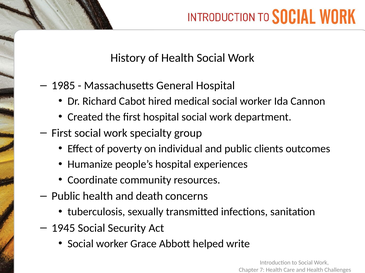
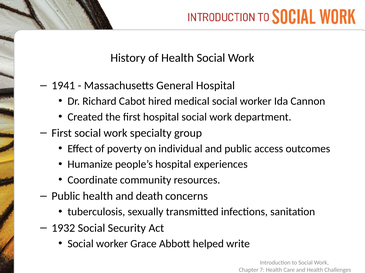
1985: 1985 -> 1941
clients: clients -> access
1945: 1945 -> 1932
